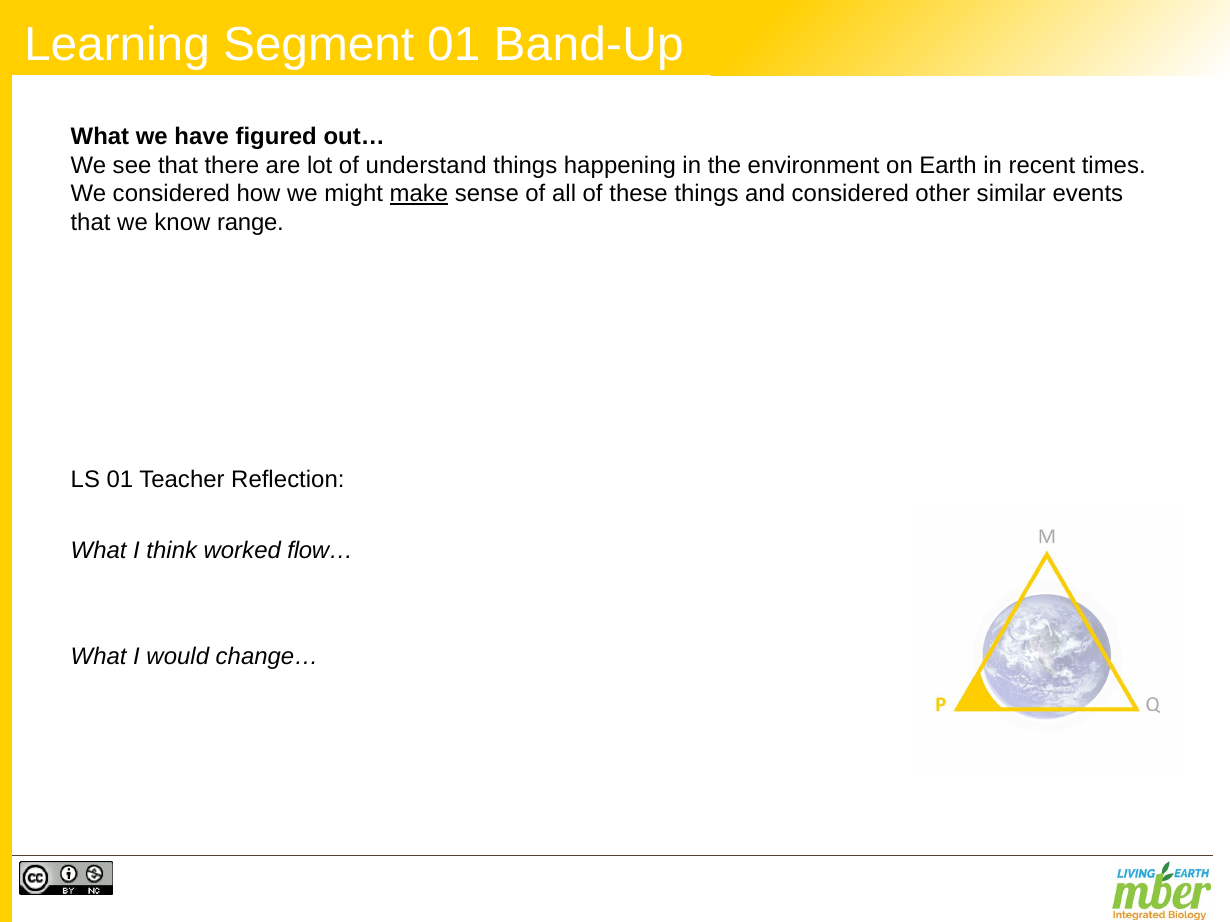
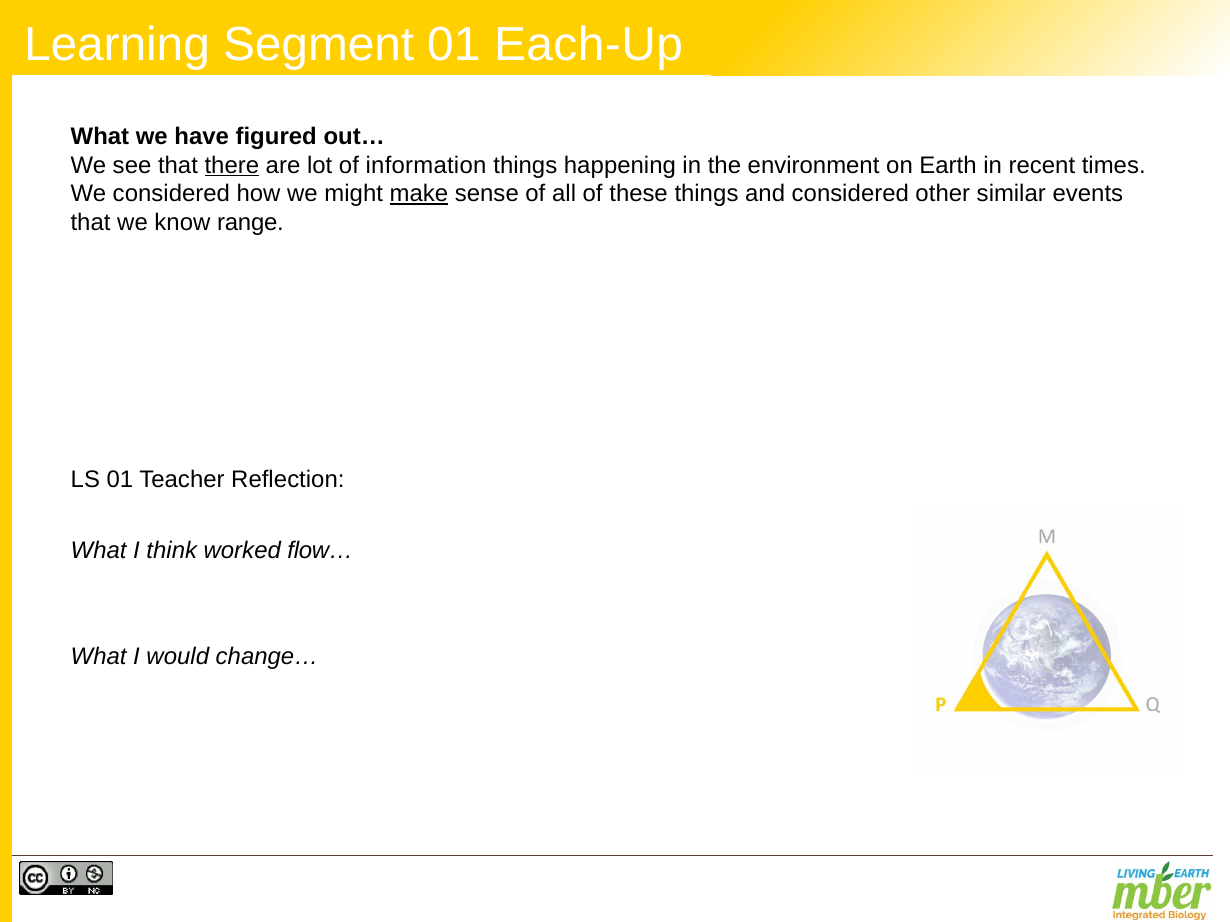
Band-Up: Band-Up -> Each-Up
there underline: none -> present
understand: understand -> information
